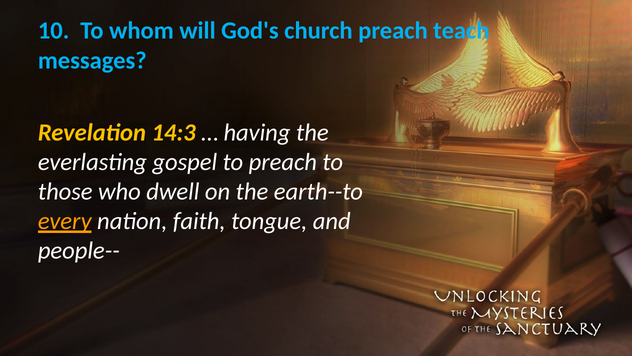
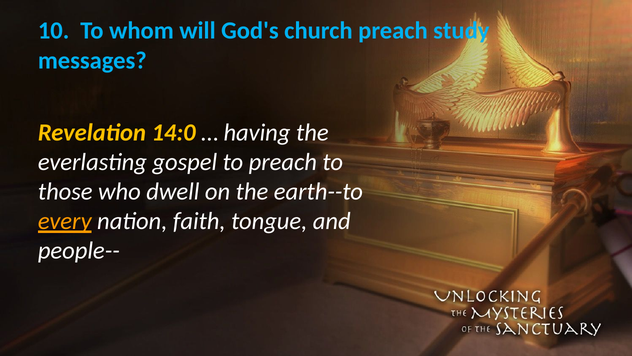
teach: teach -> study
14:3: 14:3 -> 14:0
